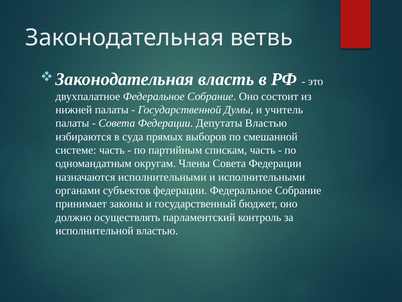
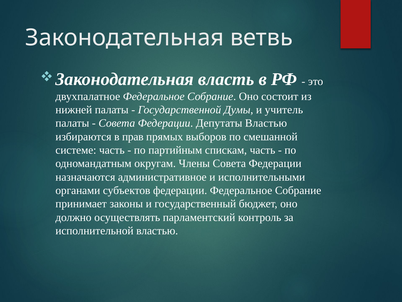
суда: суда -> прав
назначаются исполнительными: исполнительными -> административное
